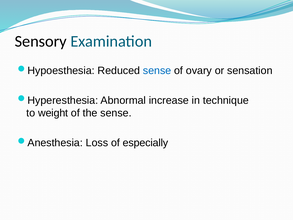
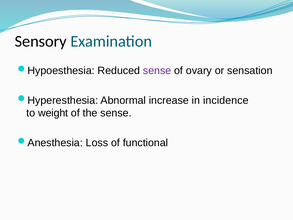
sense at (157, 71) colour: blue -> purple
technique: technique -> incidence
especially: especially -> functional
